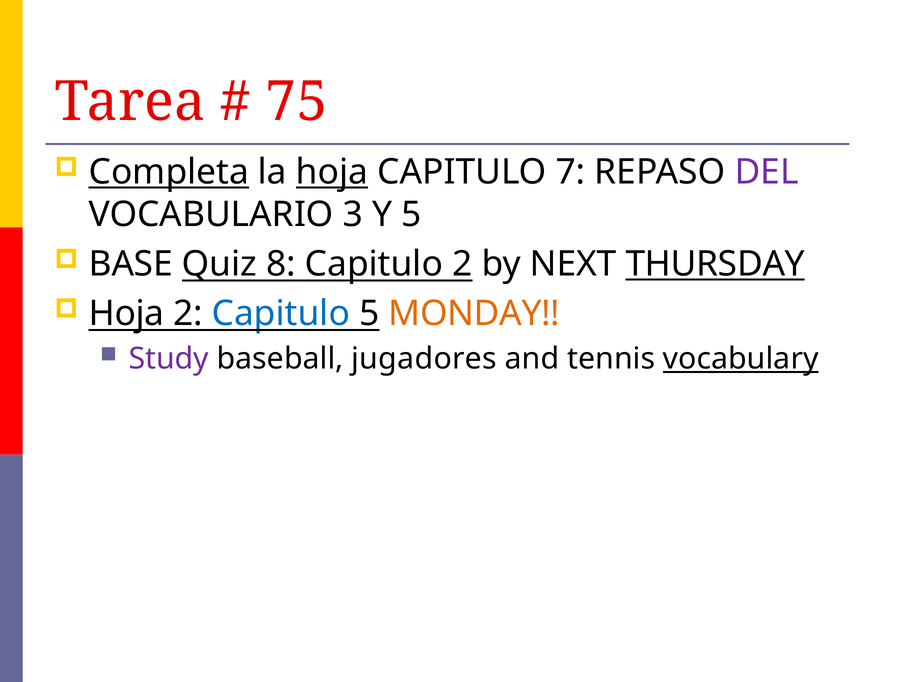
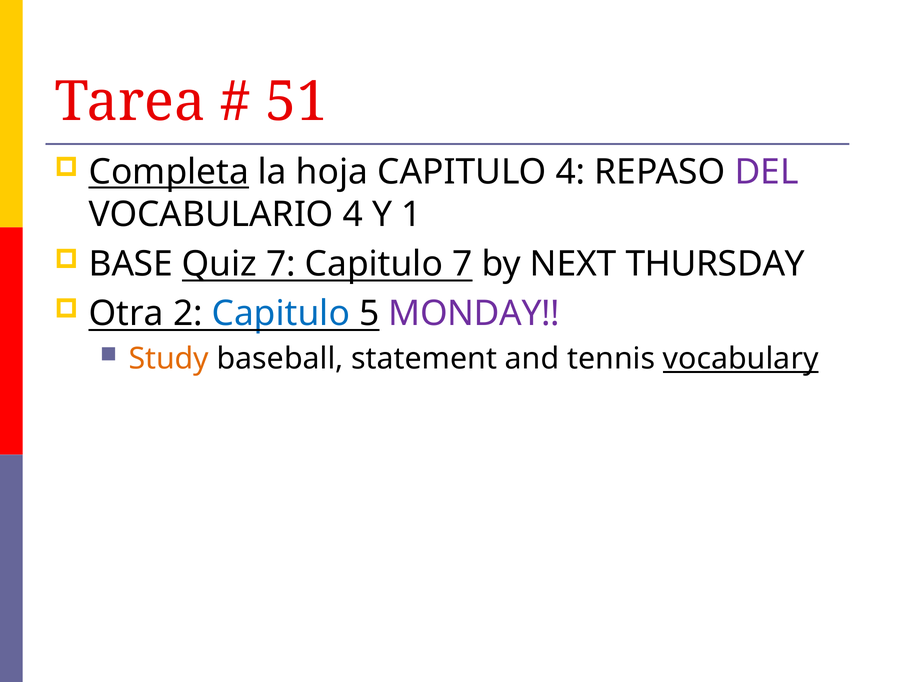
75: 75 -> 51
hoja at (332, 172) underline: present -> none
CAPITULO 7: 7 -> 4
VOCABULARIO 3: 3 -> 4
Y 5: 5 -> 1
Quiz 8: 8 -> 7
Capitulo 2: 2 -> 7
THURSDAY underline: present -> none
Hoja at (126, 314): Hoja -> Otra
MONDAY colour: orange -> purple
Study colour: purple -> orange
jugadores: jugadores -> statement
